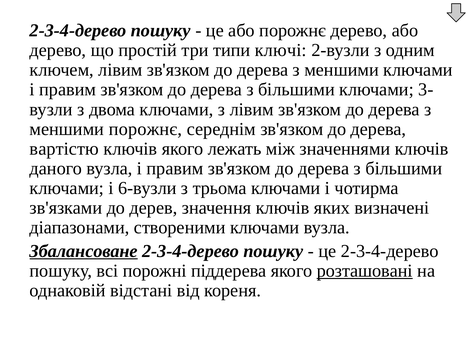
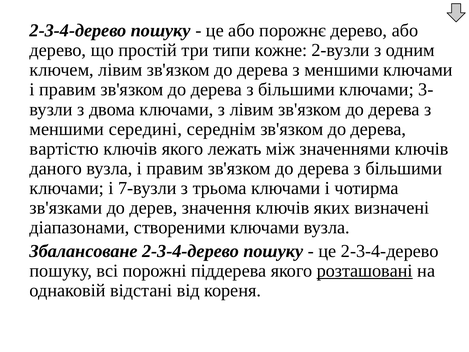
ключі: ключі -> кожне
меншими порожнє: порожнє -> середині
6-вузли: 6-вузли -> 7-вузли
Збалансоване underline: present -> none
